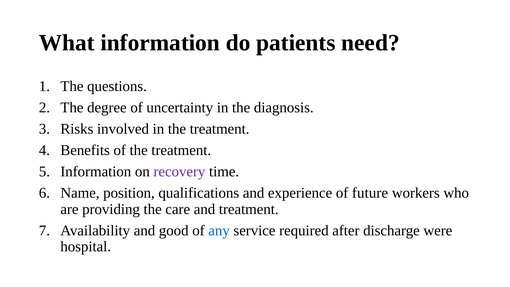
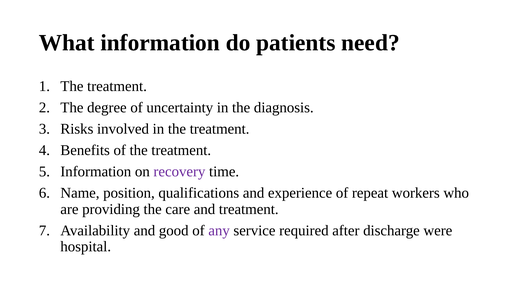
questions at (117, 86): questions -> treatment
future: future -> repeat
any colour: blue -> purple
